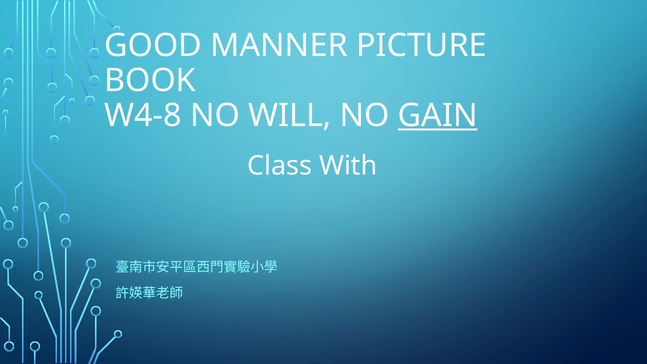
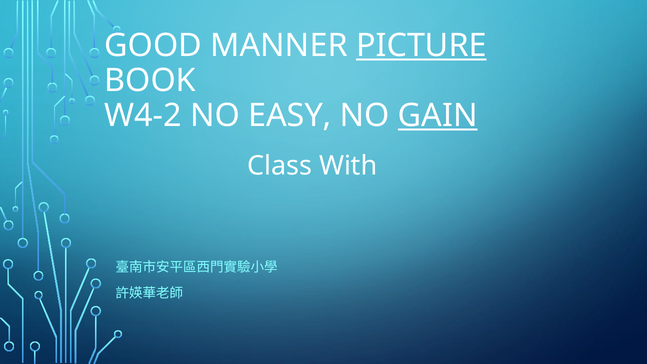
PICTURE underline: none -> present
W4-8: W4-8 -> W4-2
WILL: WILL -> EASY
